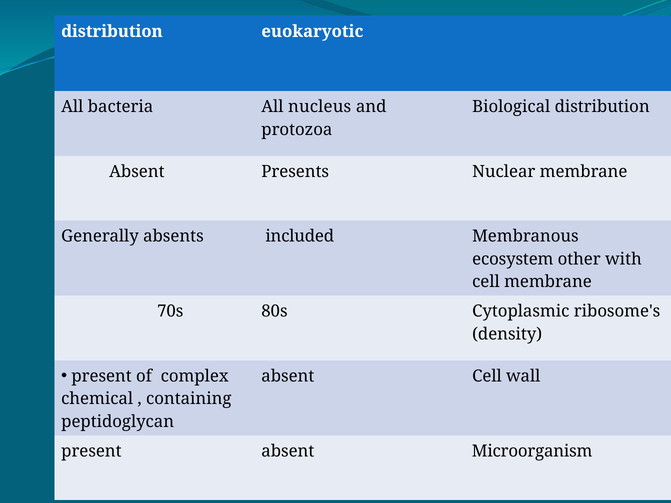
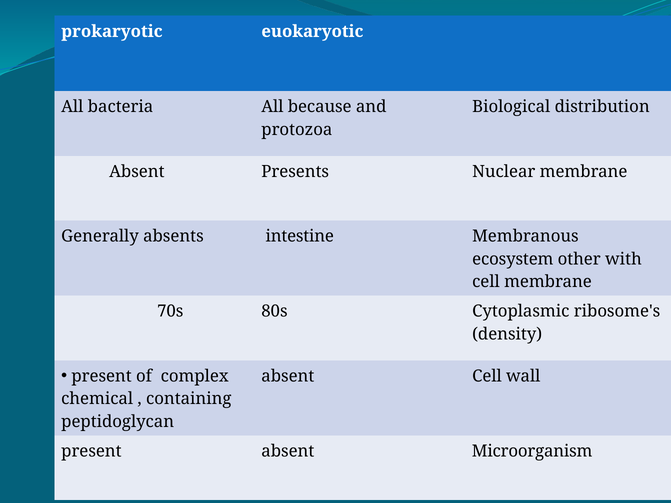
distribution at (112, 31): distribution -> prokaryotic
nucleus: nucleus -> because
included: included -> intestine
